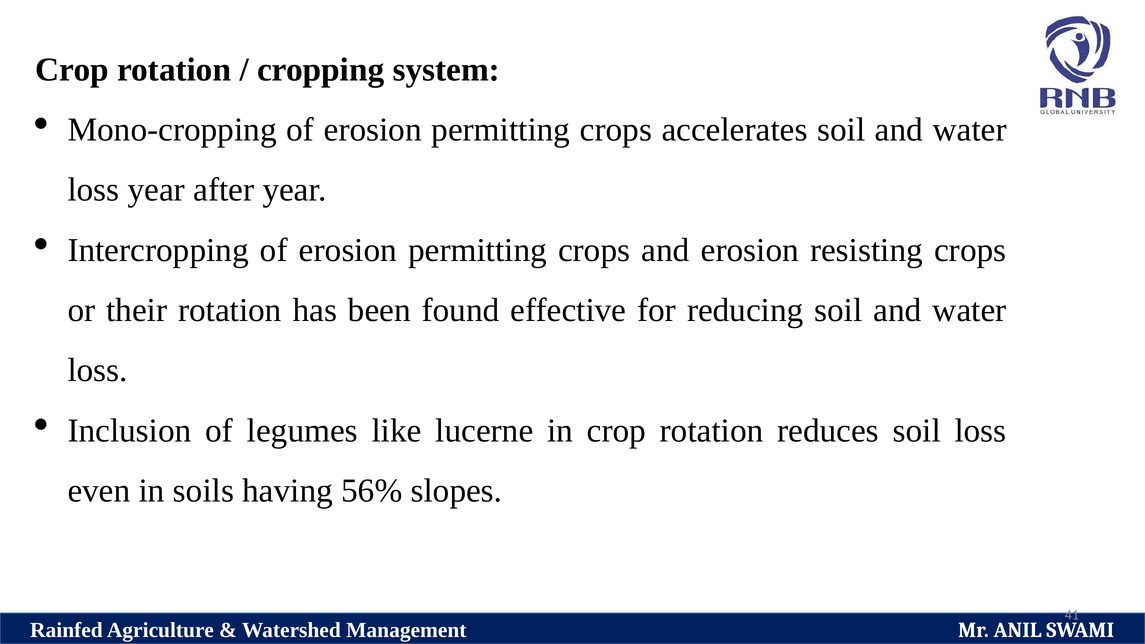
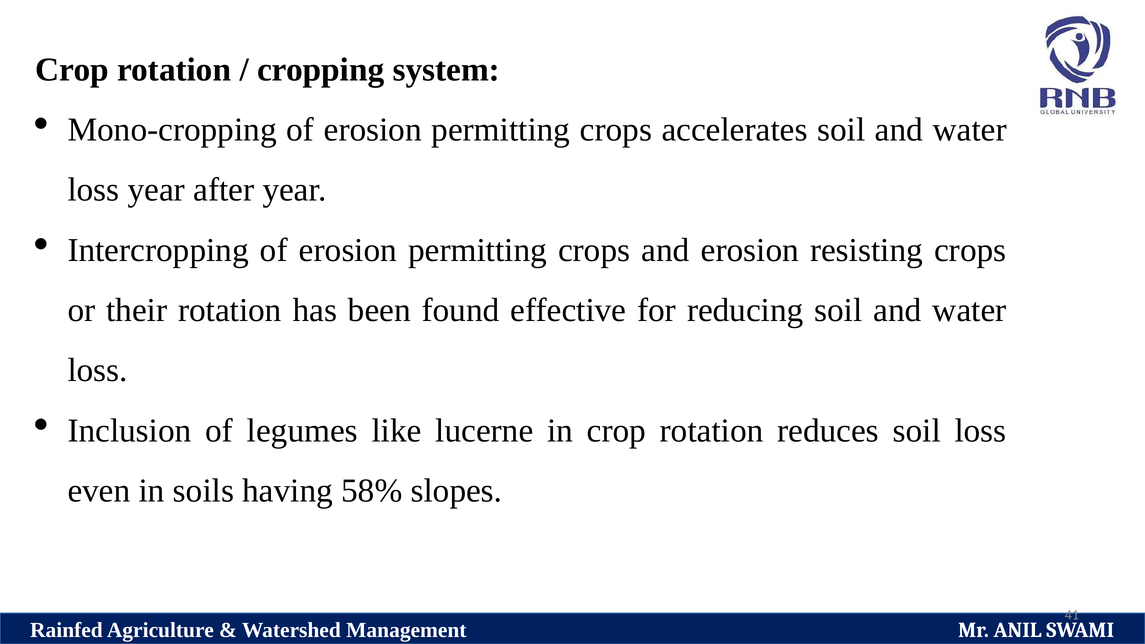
56%: 56% -> 58%
